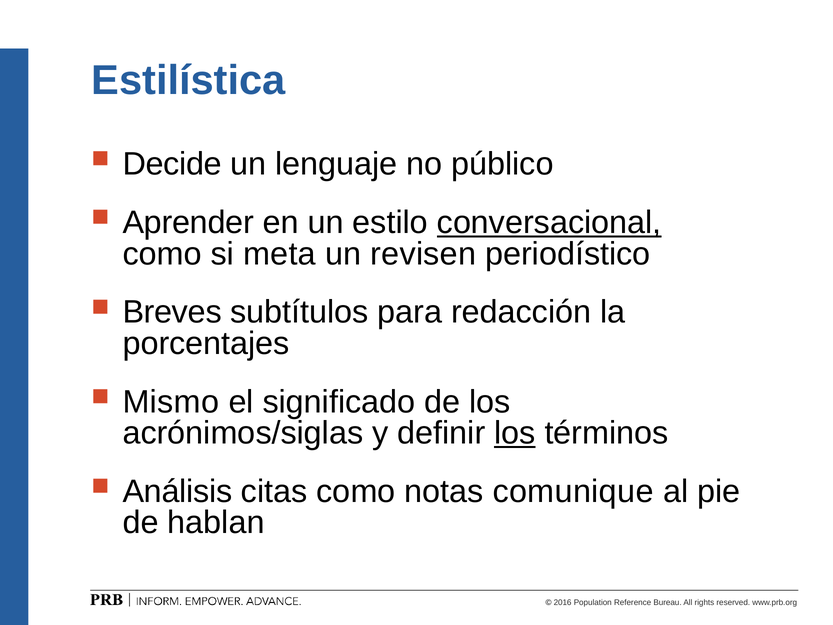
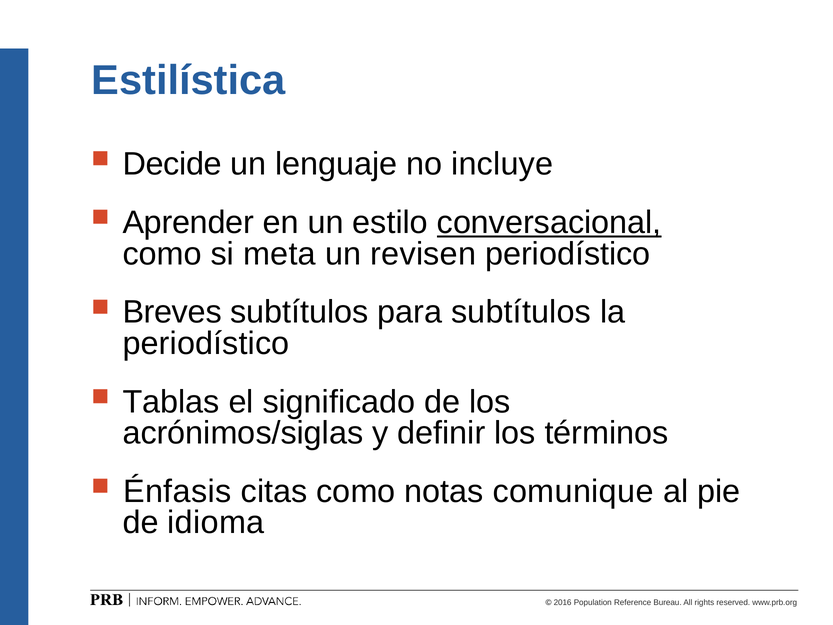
público: público -> incluye
para redacción: redacción -> subtítulos
porcentajes at (206, 343): porcentajes -> periodístico
Mismo: Mismo -> Tablas
los at (515, 433) underline: present -> none
Análisis: Análisis -> Énfasis
hablan: hablan -> idioma
